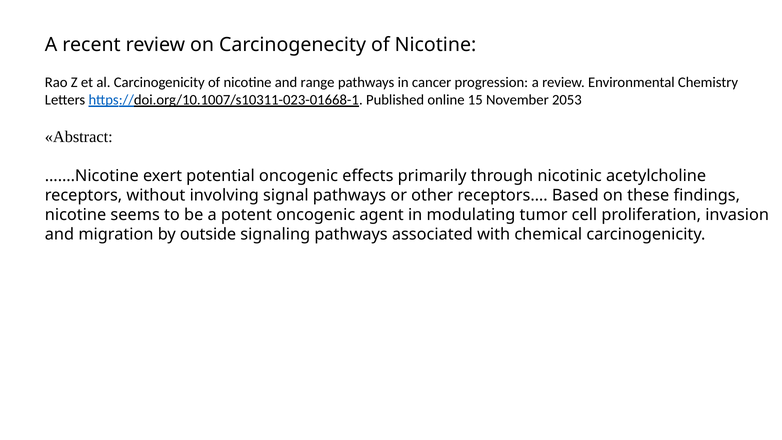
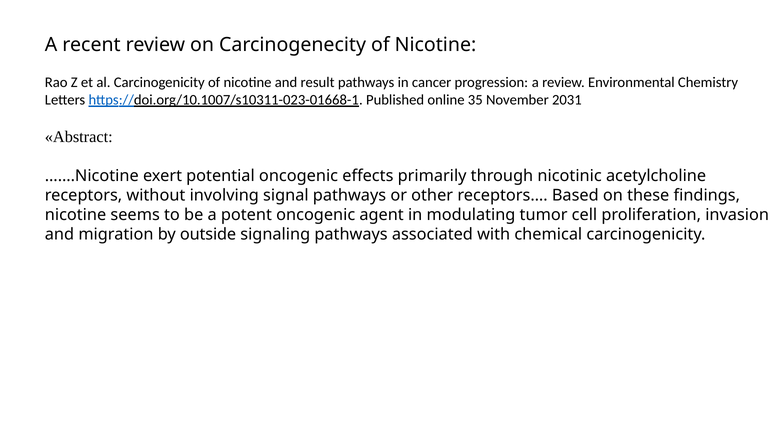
range: range -> result
15: 15 -> 35
2053: 2053 -> 2031
